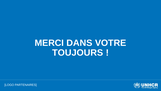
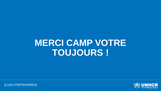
DANS: DANS -> CAMP
